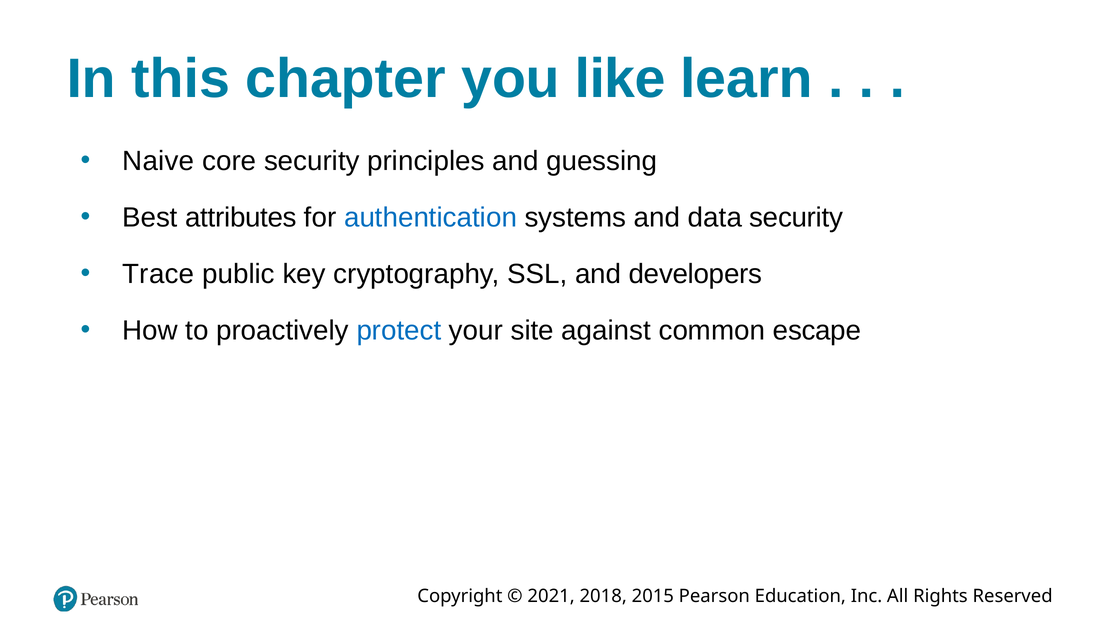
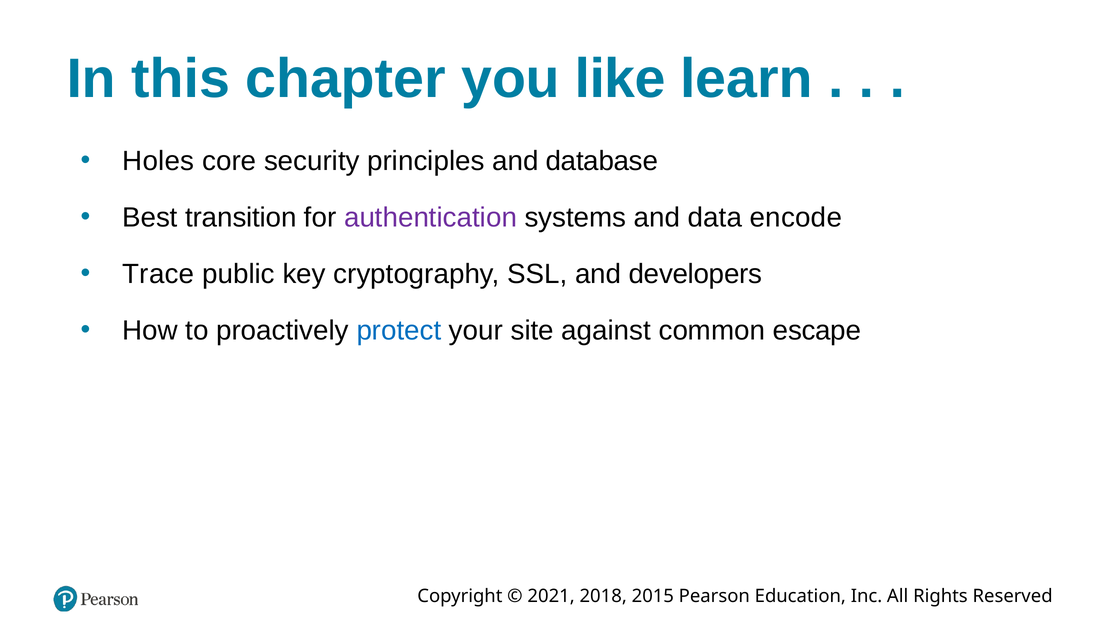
Naive: Naive -> Holes
guessing: guessing -> database
attributes: attributes -> transition
authentication colour: blue -> purple
data security: security -> encode
